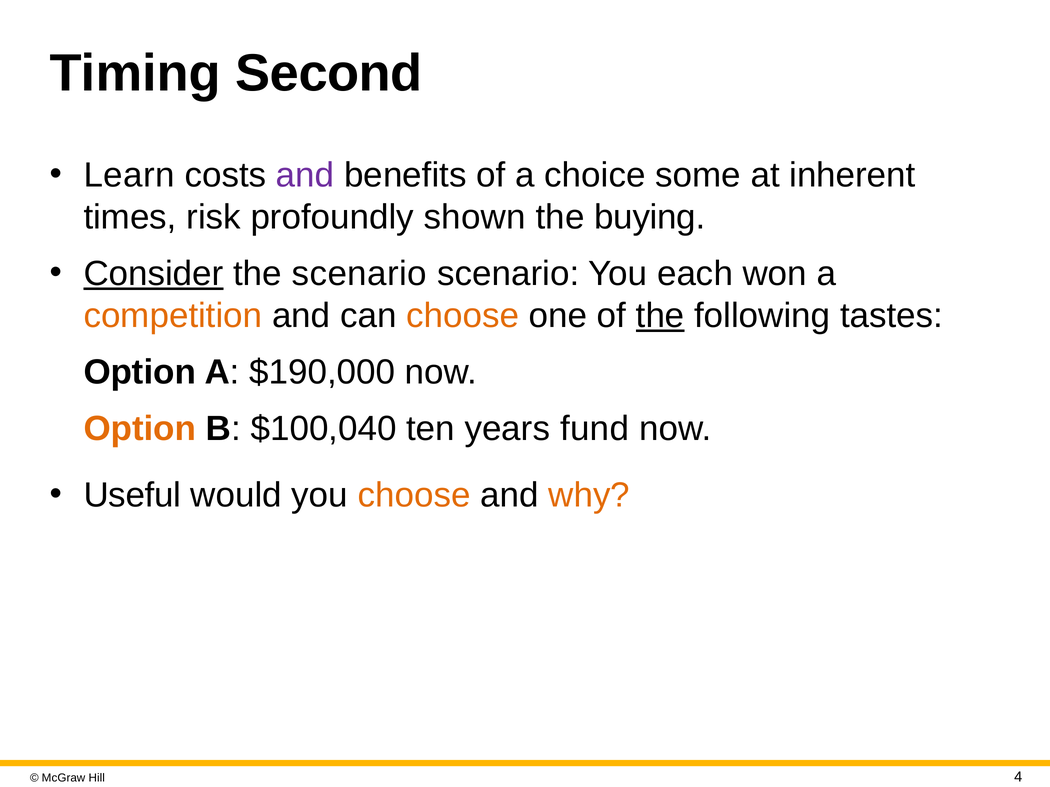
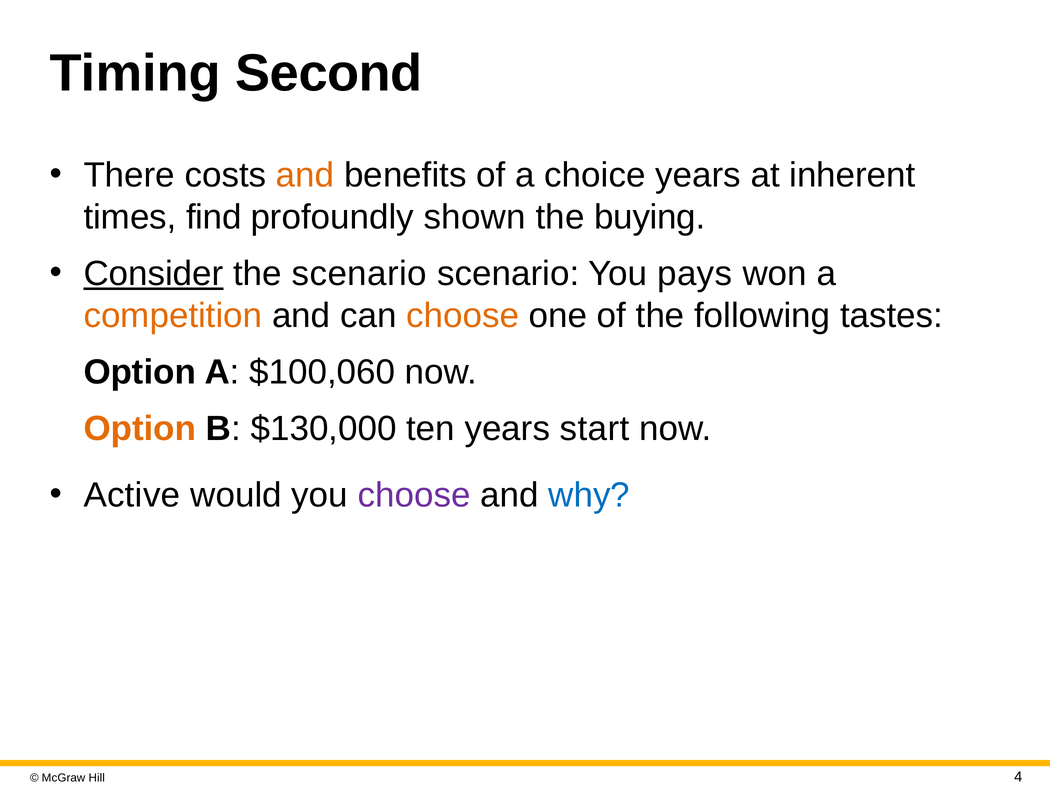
Learn: Learn -> There
and at (305, 175) colour: purple -> orange
choice some: some -> years
risk: risk -> find
each: each -> pays
the at (660, 316) underline: present -> none
$190,000: $190,000 -> $100,060
$100,040: $100,040 -> $130,000
fund: fund -> start
Useful: Useful -> Active
choose at (414, 496) colour: orange -> purple
why colour: orange -> blue
